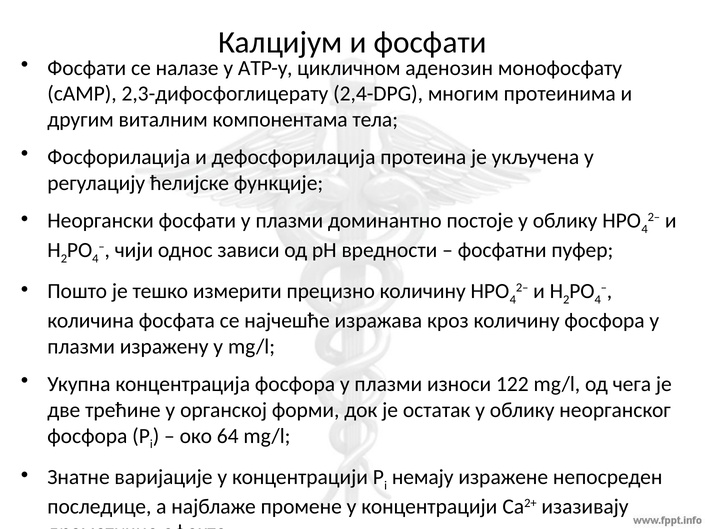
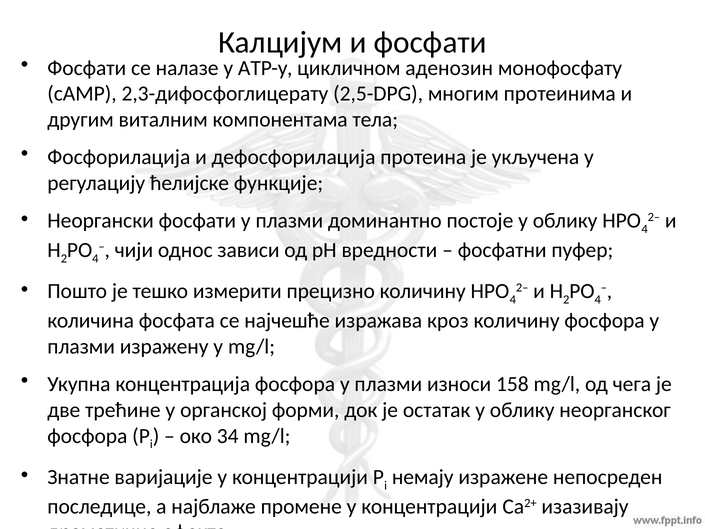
2,4-DPG: 2,4-DPG -> 2,5-DPG
122: 122 -> 158
64: 64 -> 34
